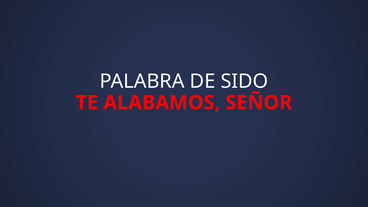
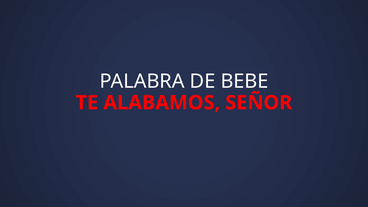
SIDO: SIDO -> BEBE
